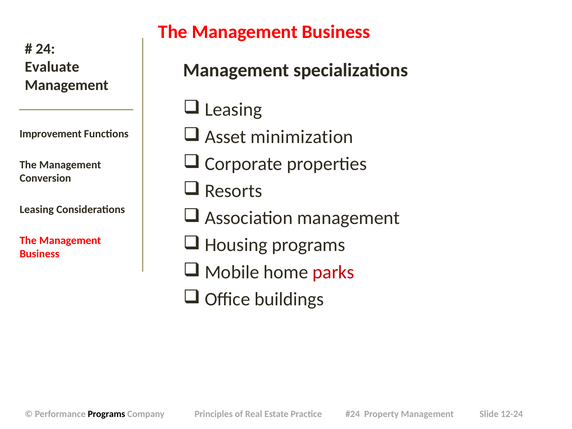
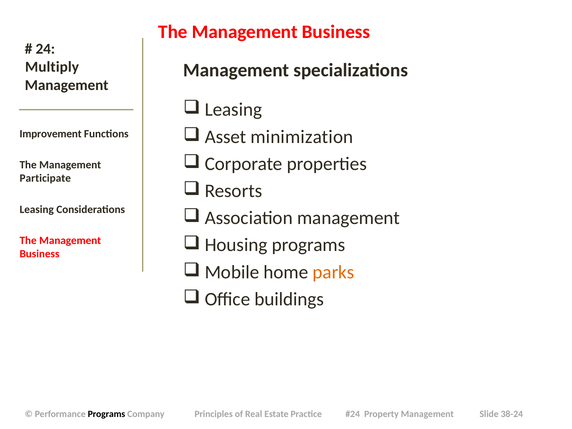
Evaluate: Evaluate -> Multiply
Conversion: Conversion -> Participate
parks colour: red -> orange
12-24: 12-24 -> 38-24
